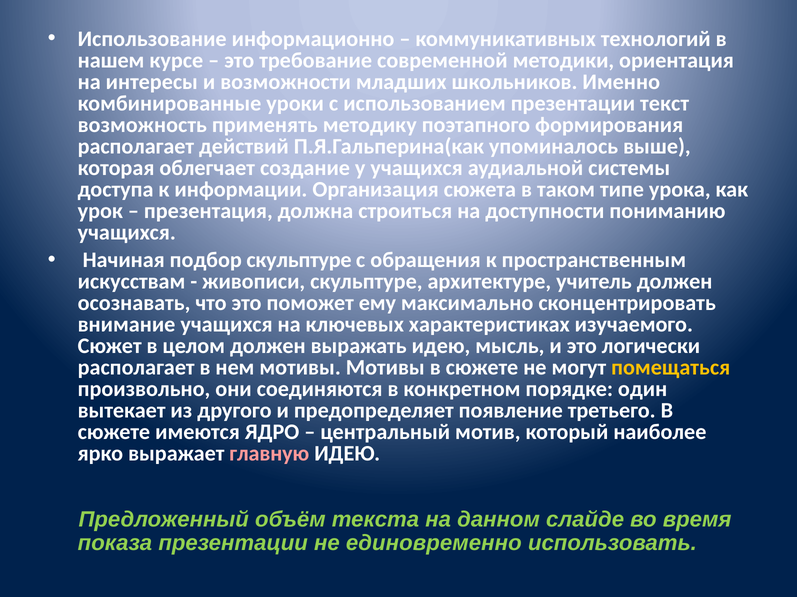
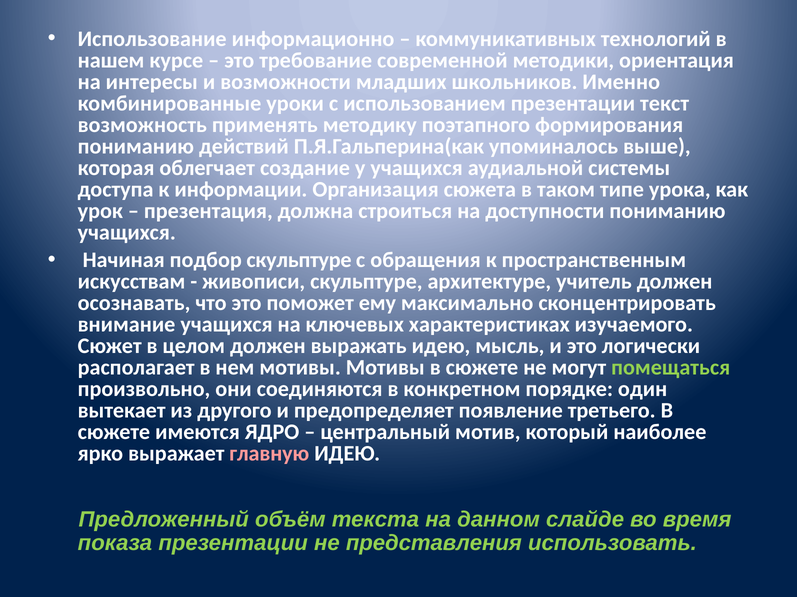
располагает at (136, 146): располагает -> пониманию
помещаться colour: yellow -> light green
единовременно: единовременно -> представления
